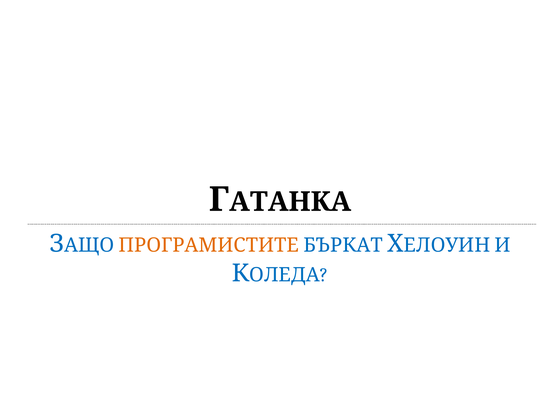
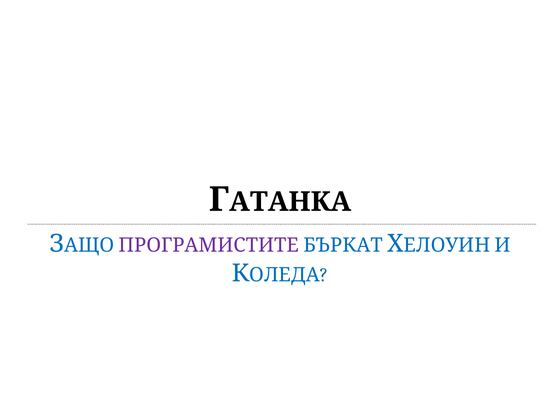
ПРОГРАМИСТИТЕ colour: orange -> purple
